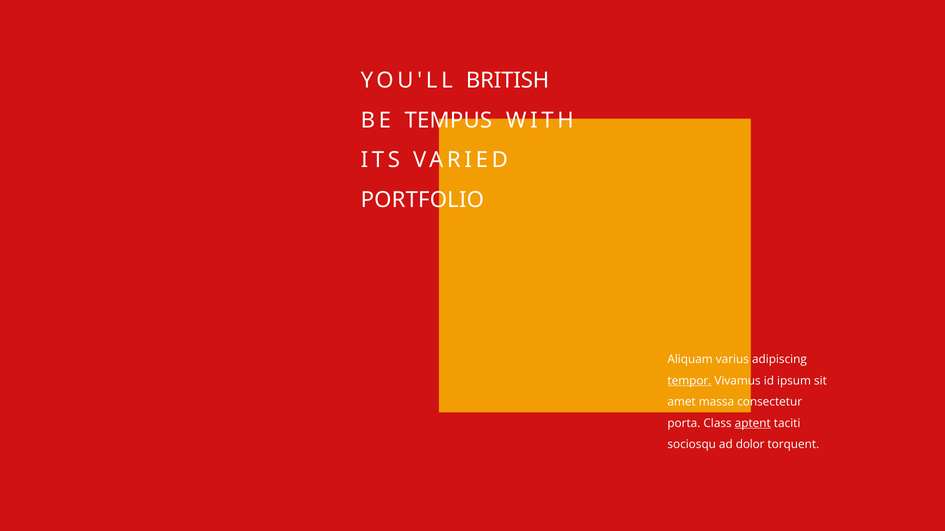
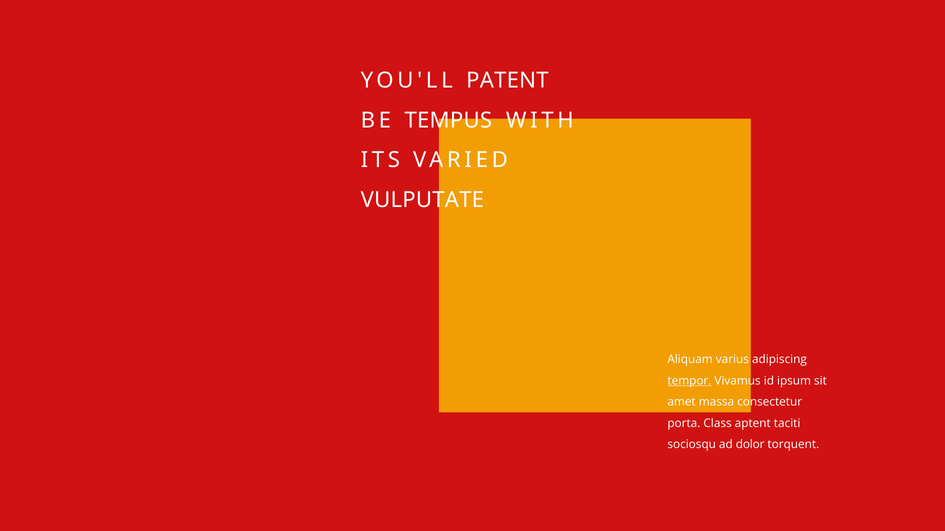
BRITISH: BRITISH -> PATENT
PORTFOLIO: PORTFOLIO -> VULPUTATE
aptent underline: present -> none
